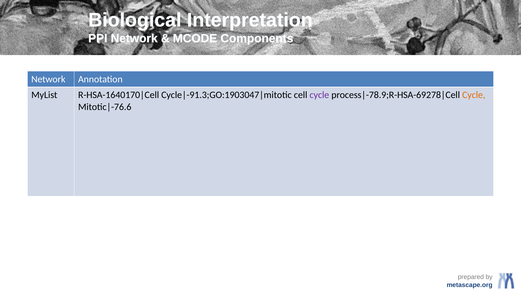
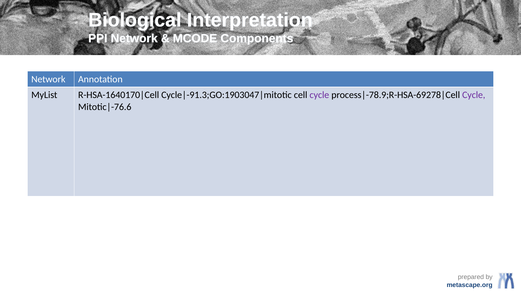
Cycle at (474, 95) colour: orange -> purple
